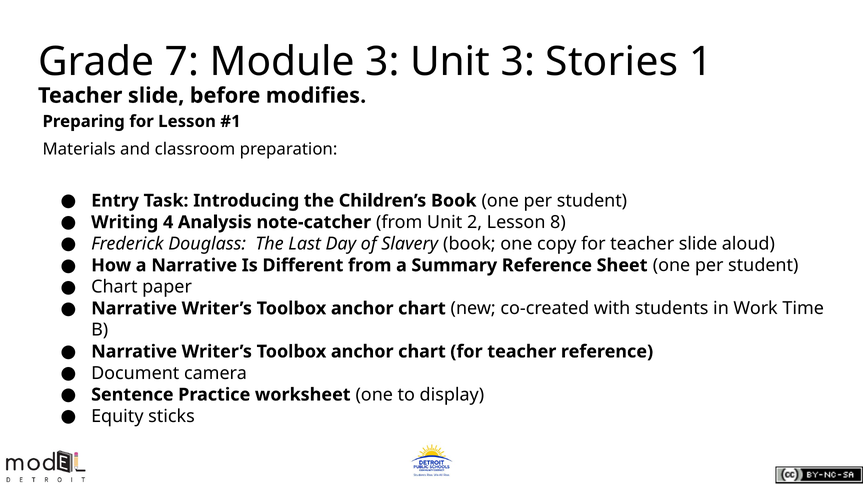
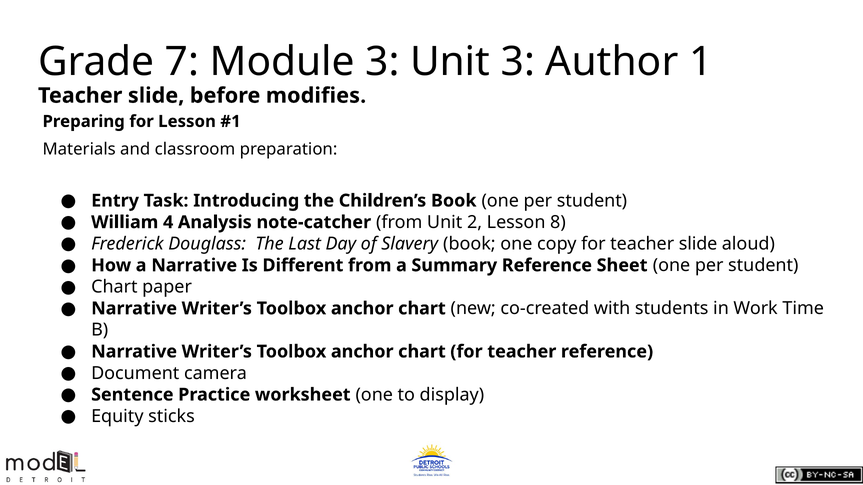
Stories: Stories -> Author
Writing: Writing -> William
